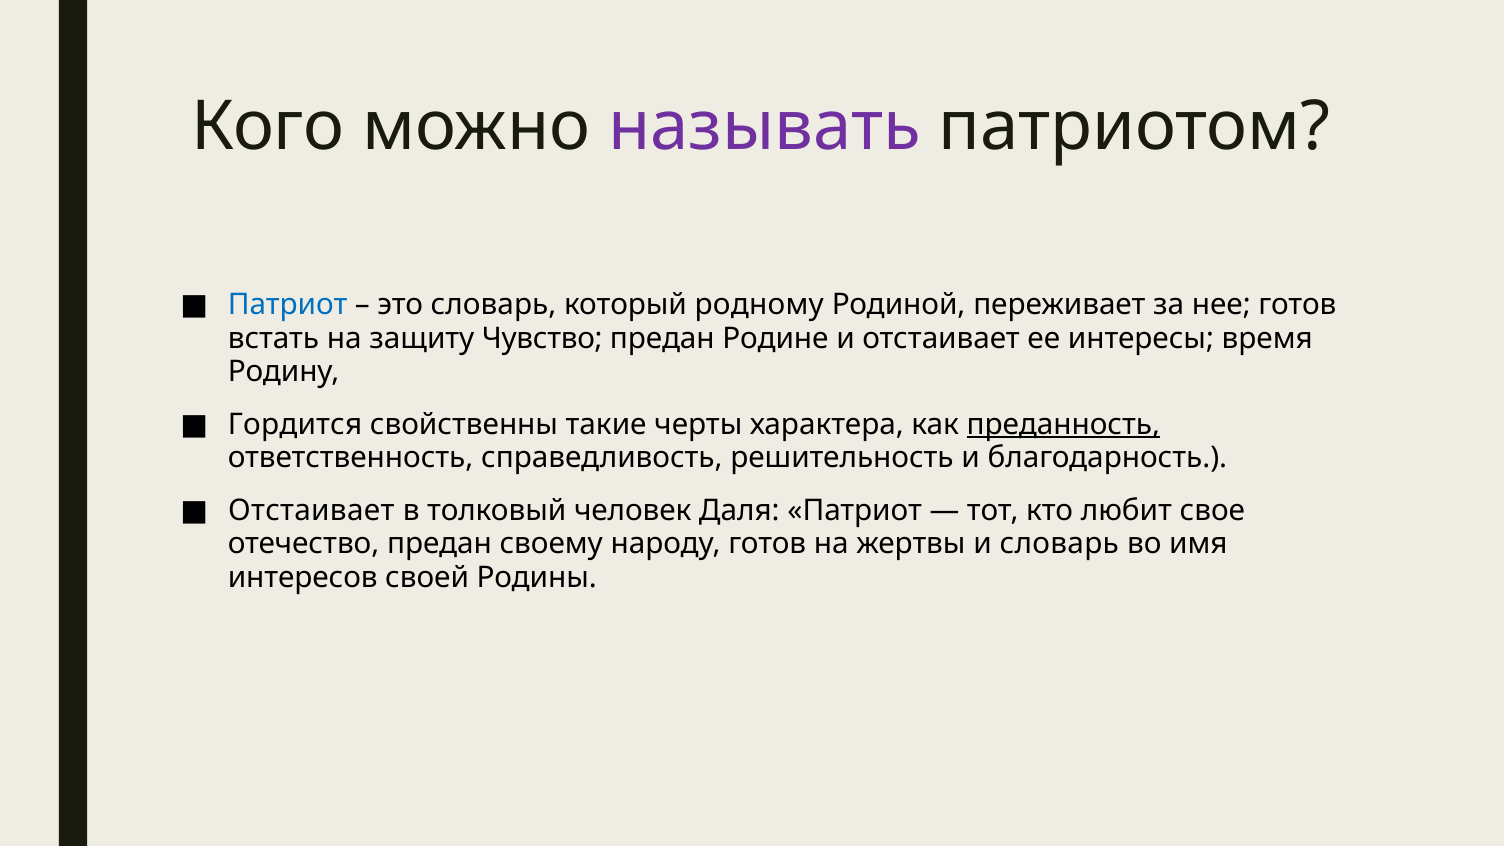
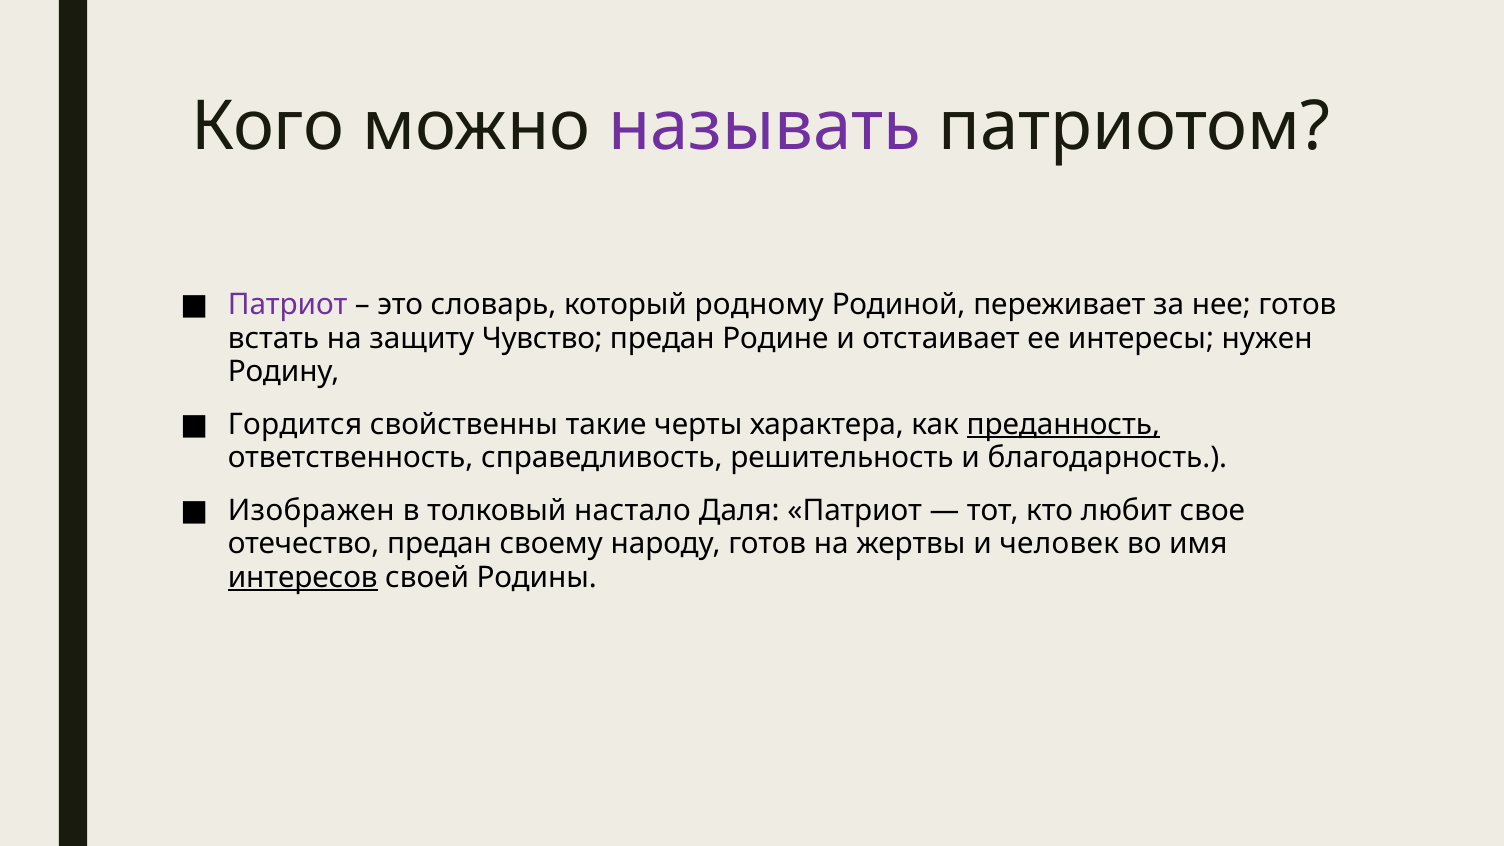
Патриот at (288, 305) colour: blue -> purple
время: время -> нужен
Отстаивает at (311, 510): Отстаивает -> Изображен
человек: человек -> настало
и словарь: словарь -> человек
интересов underline: none -> present
